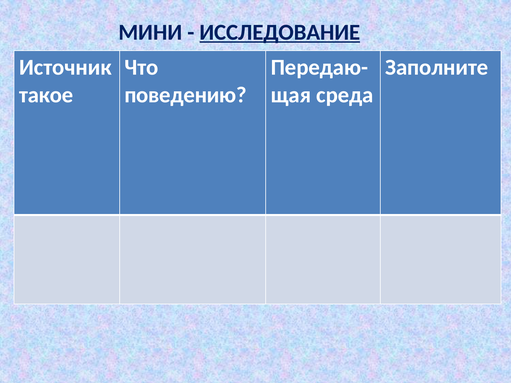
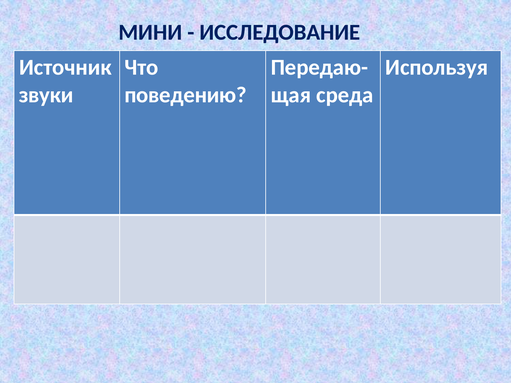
ИССЛЕДОВАНИЕ underline: present -> none
Заполните: Заполните -> Используя
такое: такое -> звуки
